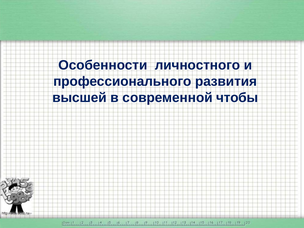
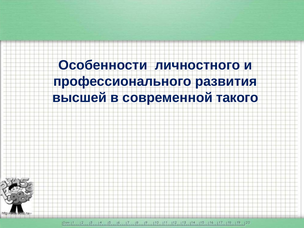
чтобы: чтобы -> такого
